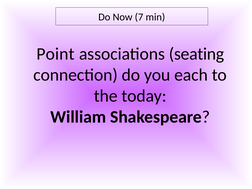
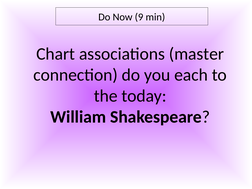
7: 7 -> 9
Point: Point -> Chart
seating: seating -> master
